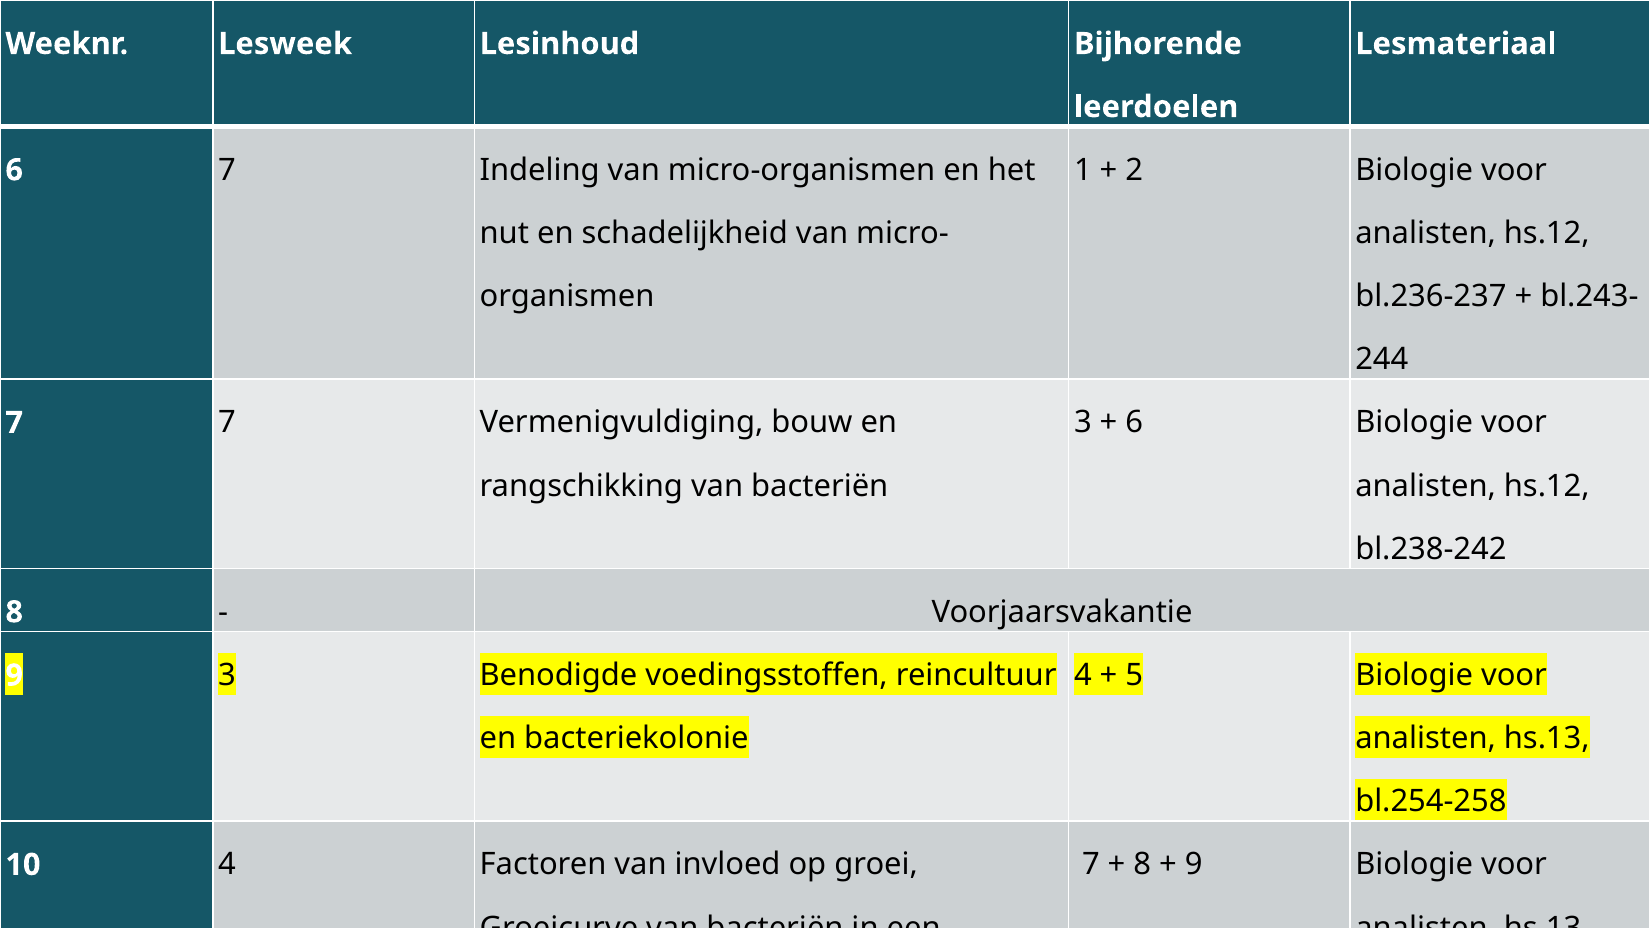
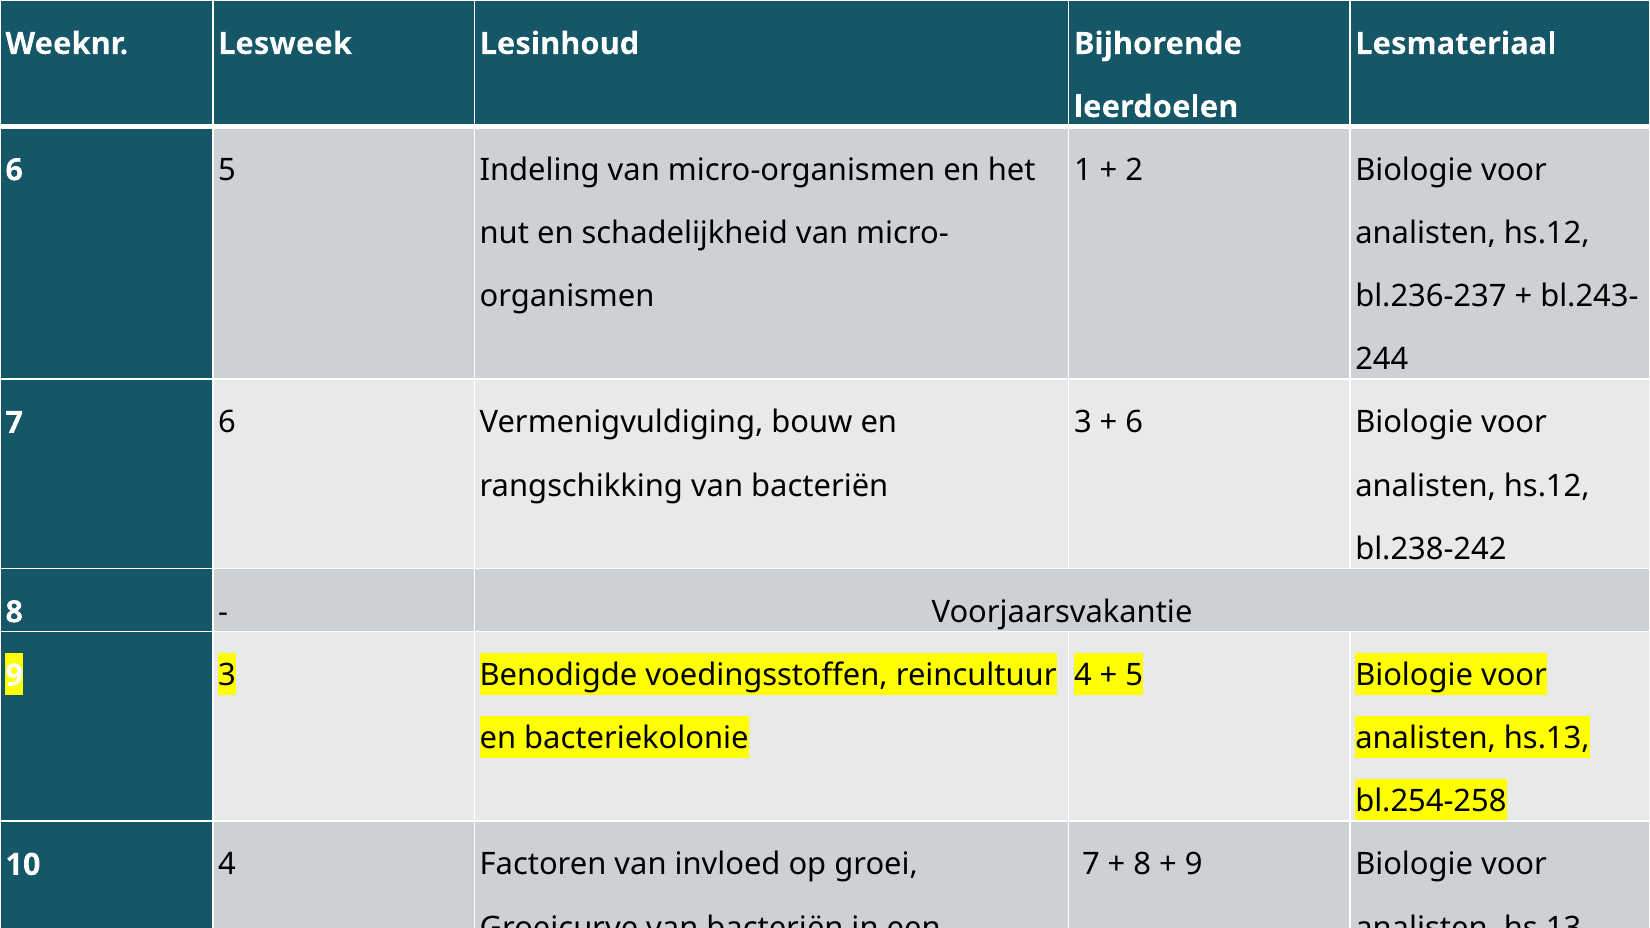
6 7: 7 -> 5
7 7: 7 -> 6
